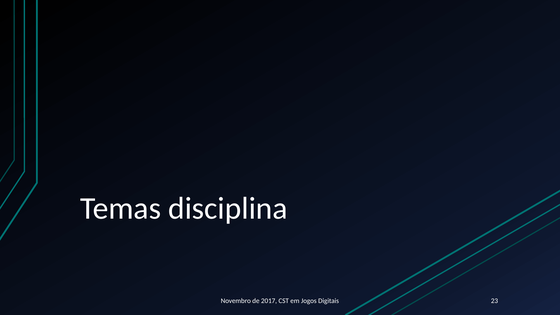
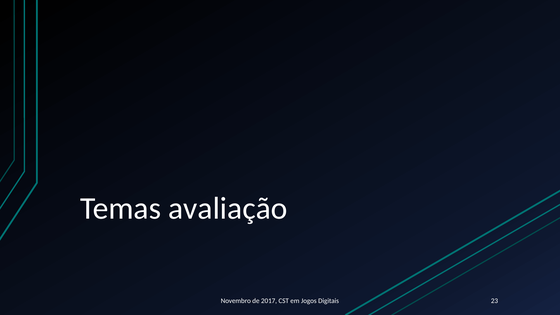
disciplina: disciplina -> avaliação
